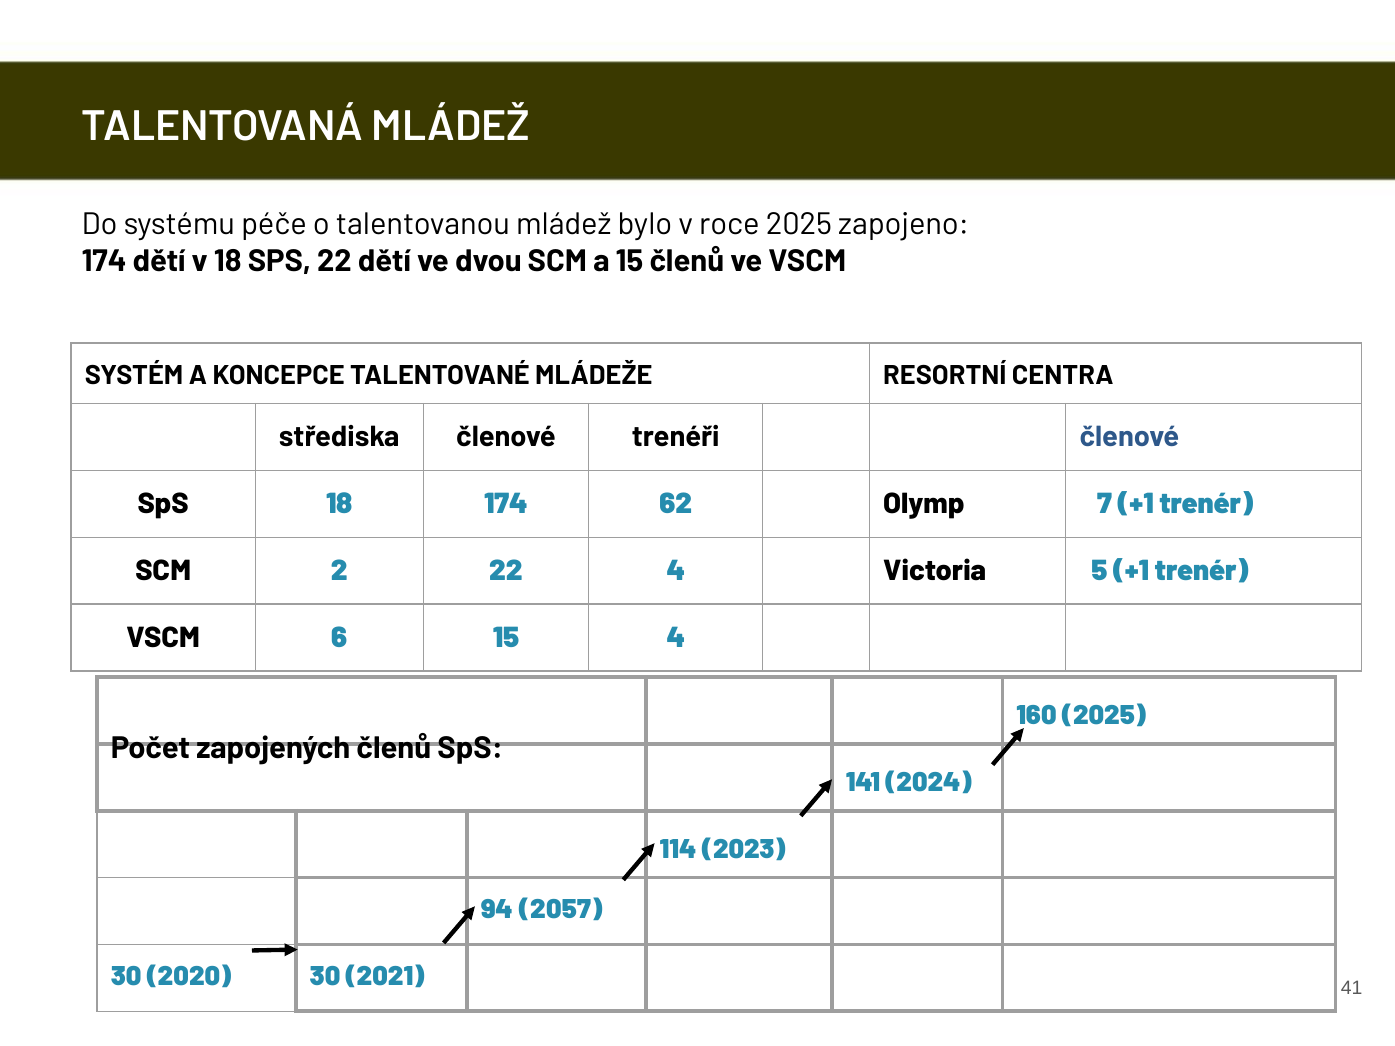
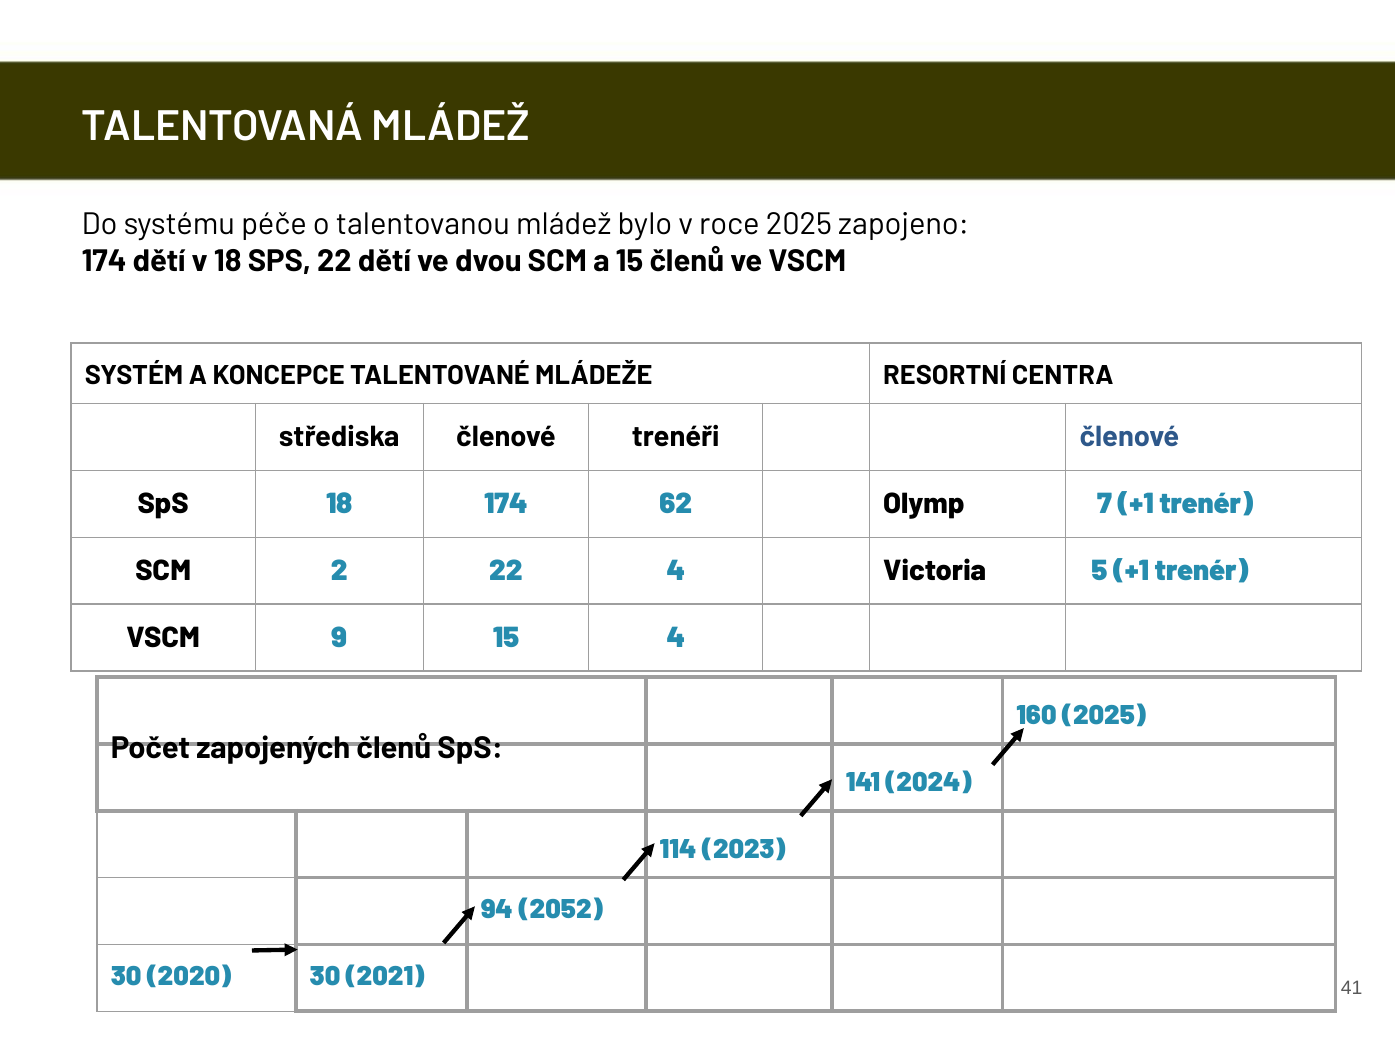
6: 6 -> 9
2057: 2057 -> 2052
